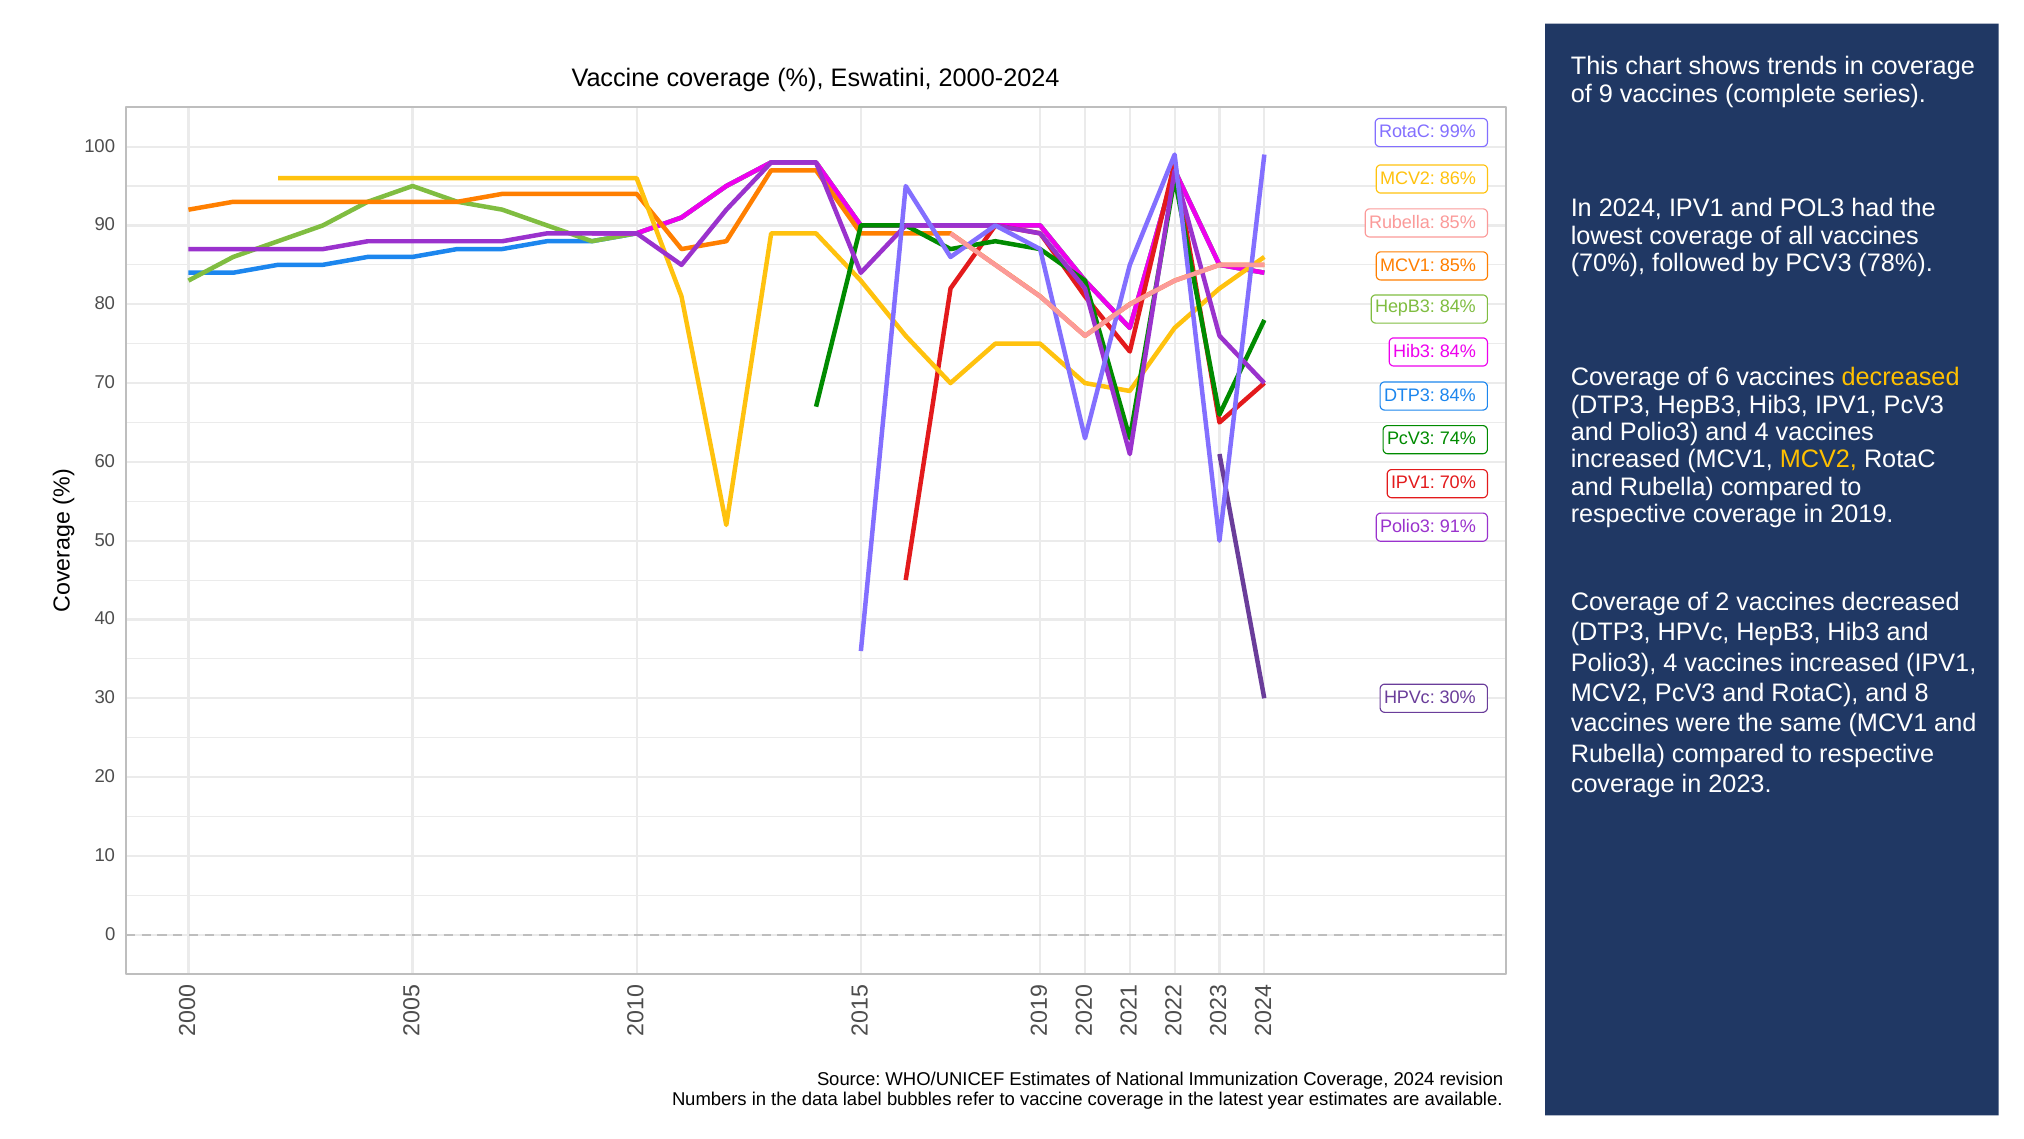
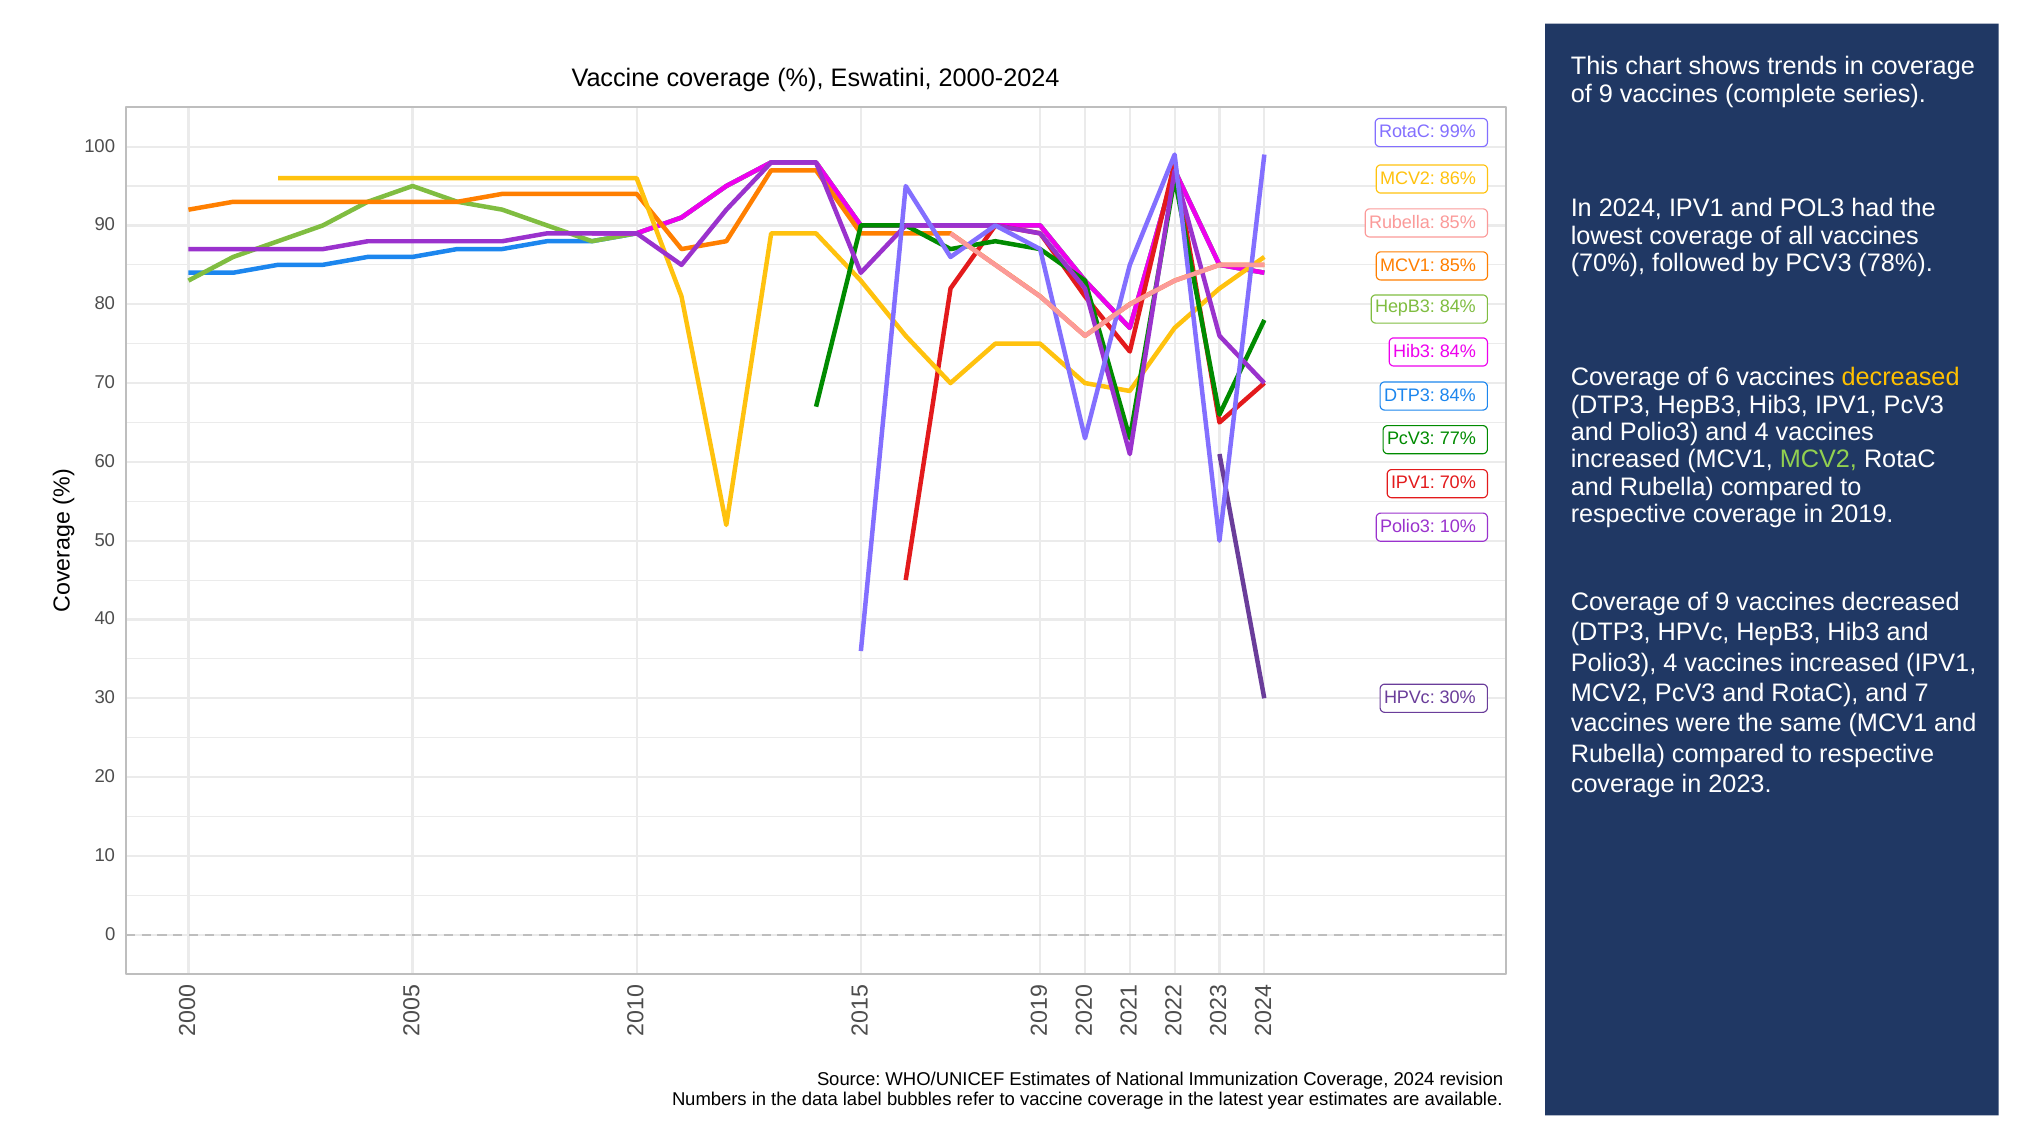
74%: 74% -> 77%
MCV2 at (1818, 459) colour: yellow -> light green
91%: 91% -> 10%
2 at (1722, 602): 2 -> 9
8: 8 -> 7
